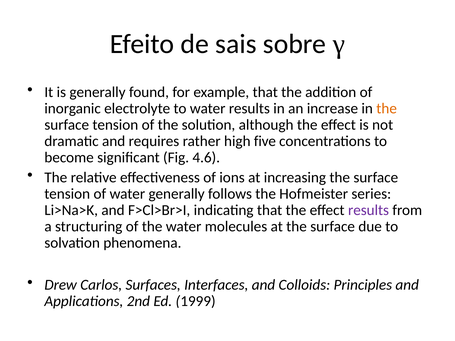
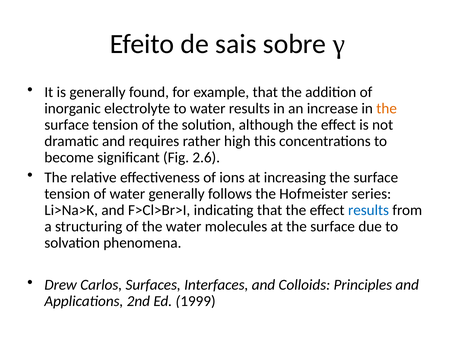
five: five -> this
4.6: 4.6 -> 2.6
results at (369, 210) colour: purple -> blue
